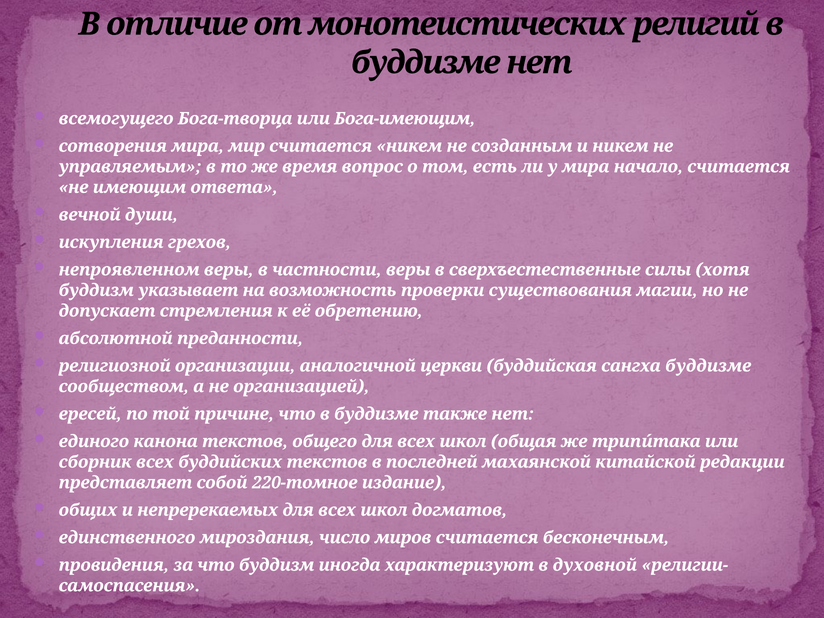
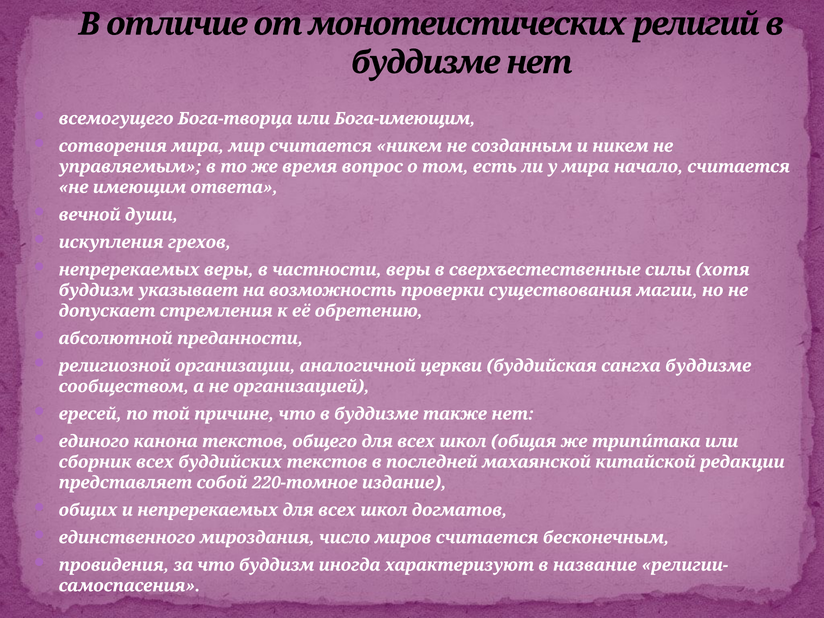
непроявленном at (129, 270): непроявленном -> непререкаемых
духовной: духовной -> название
